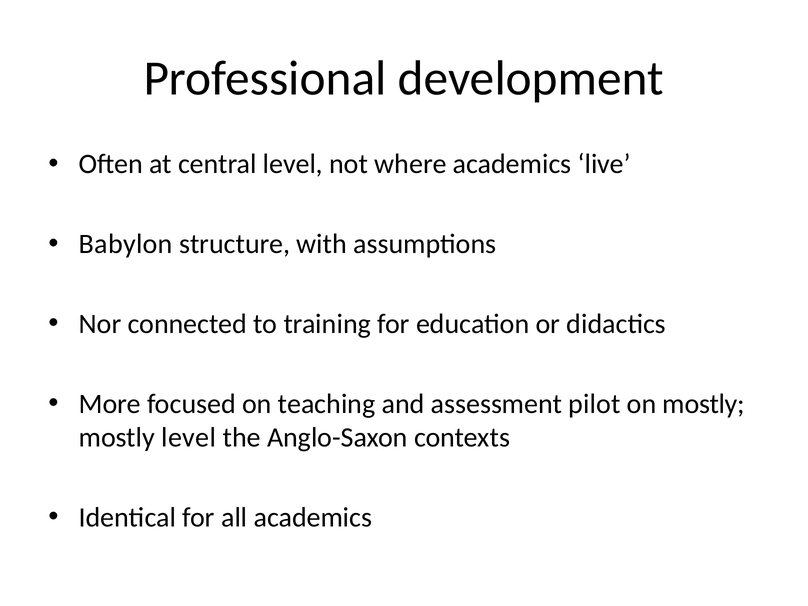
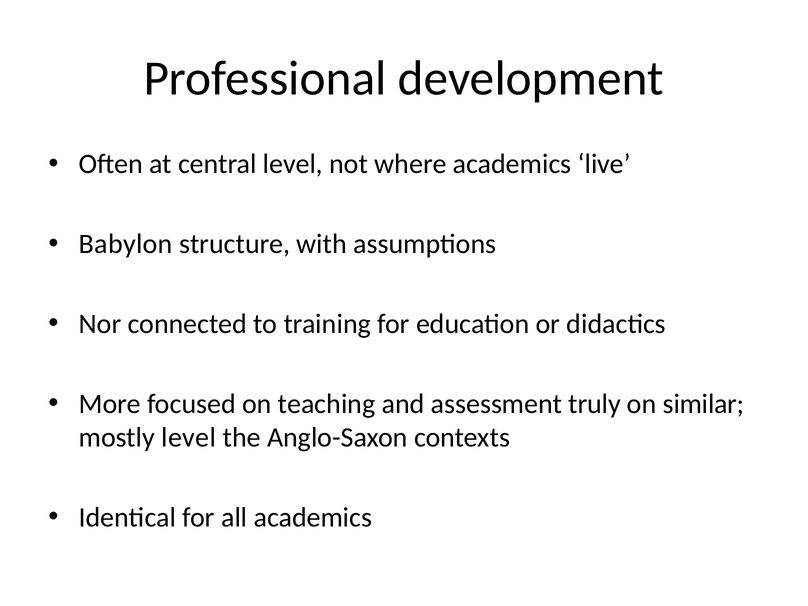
pilot: pilot -> truly
on mostly: mostly -> similar
